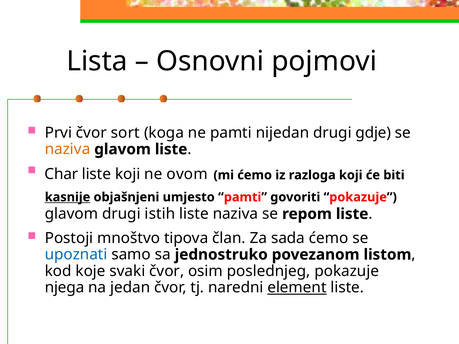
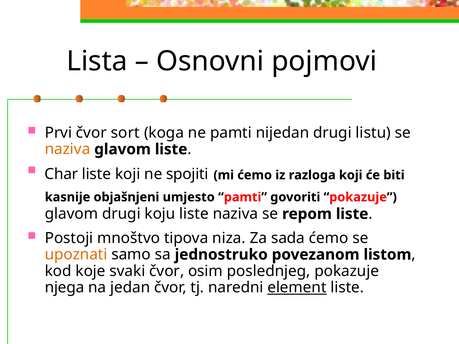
gdje: gdje -> listu
ovom: ovom -> spojiti
kasnije underline: present -> none
istih: istih -> koju
član: član -> niza
upoznati colour: blue -> orange
